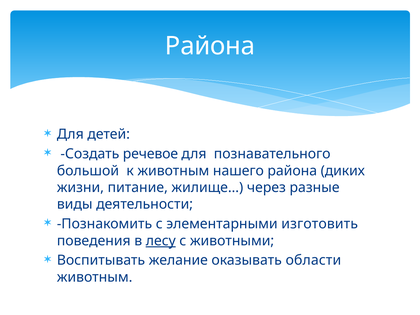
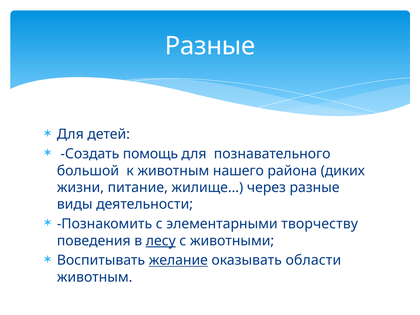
Района at (210, 46): Района -> Разные
речевое: речевое -> помощь
изготовить: изготовить -> творчеству
желание underline: none -> present
